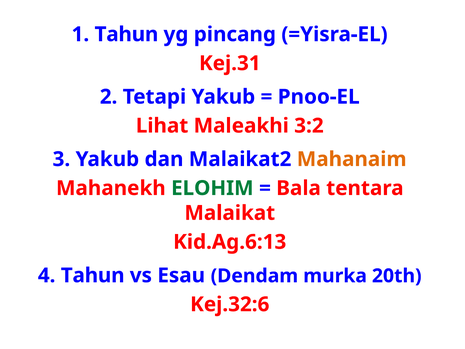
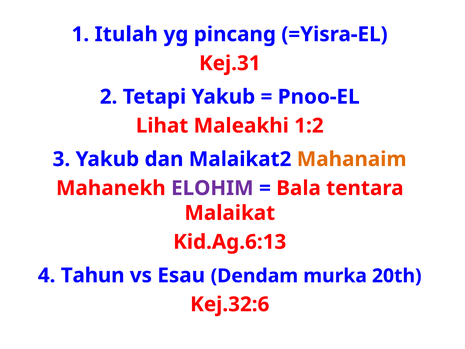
1 Tahun: Tahun -> Itulah
3:2: 3:2 -> 1:2
ELOHIM colour: green -> purple
